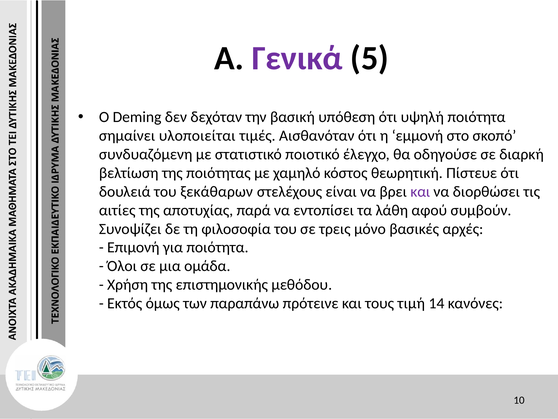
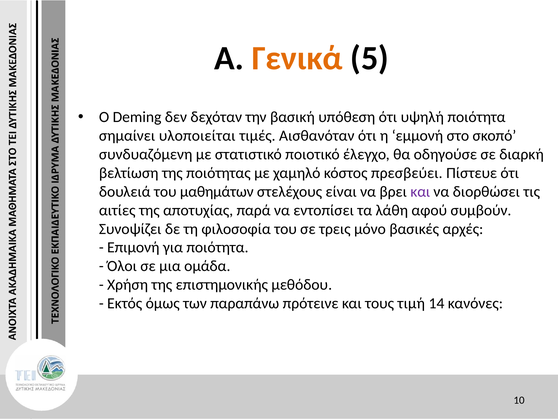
Γενικά colour: purple -> orange
θεωρητική: θεωρητική -> πρεσβεύει
ξεκάθαρων: ξεκάθαρων -> μαθημάτων
